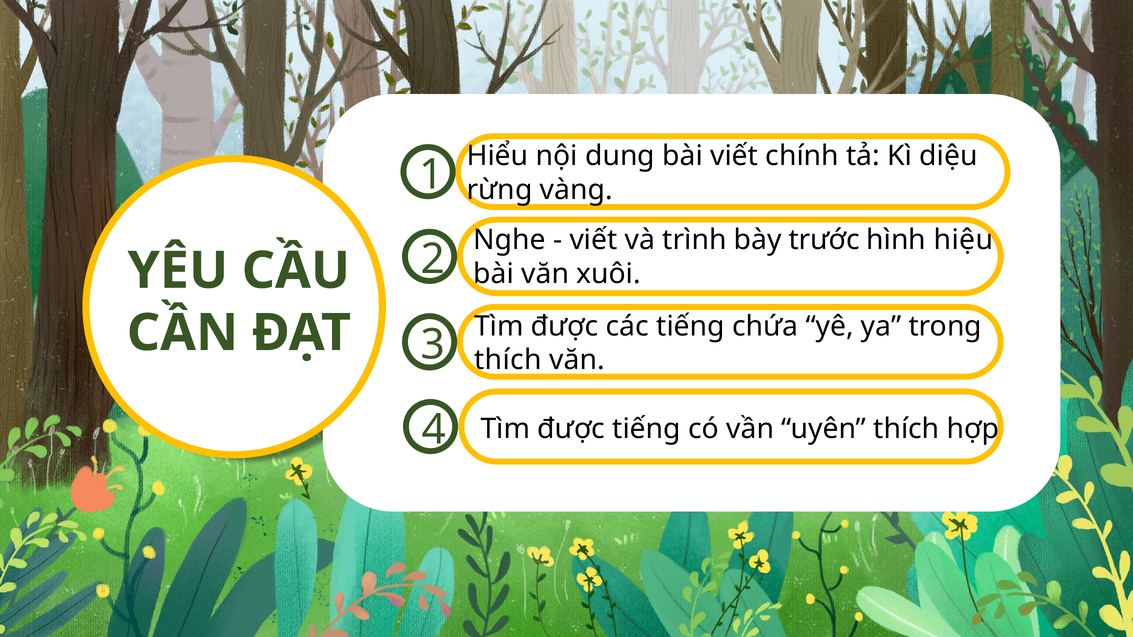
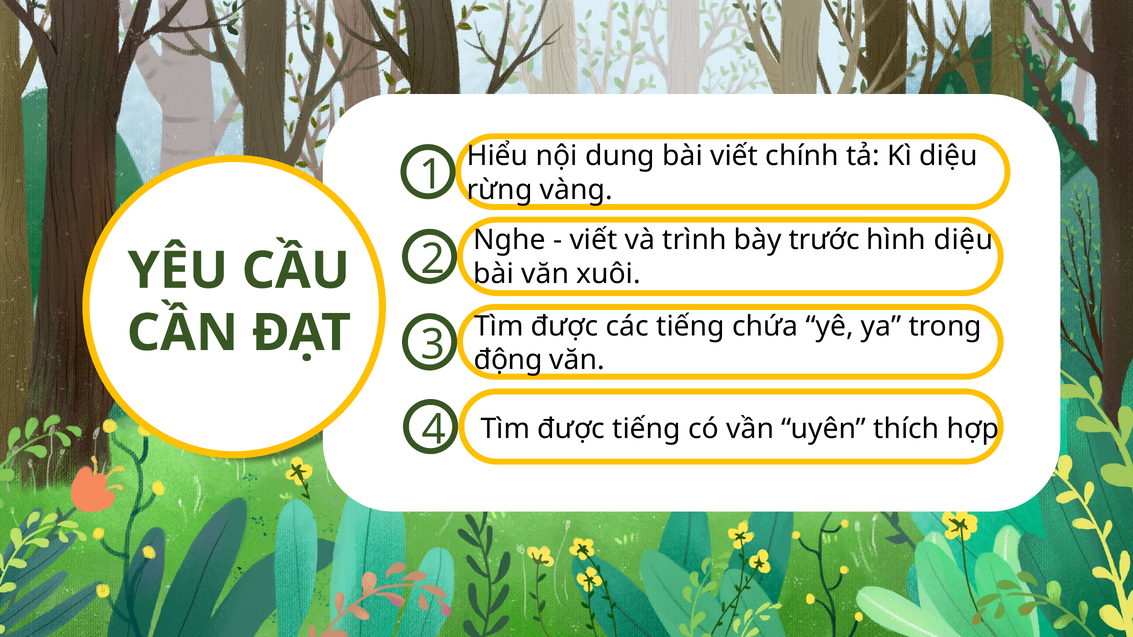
hình hiệu: hiệu -> diệu
thích at (508, 360): thích -> động
